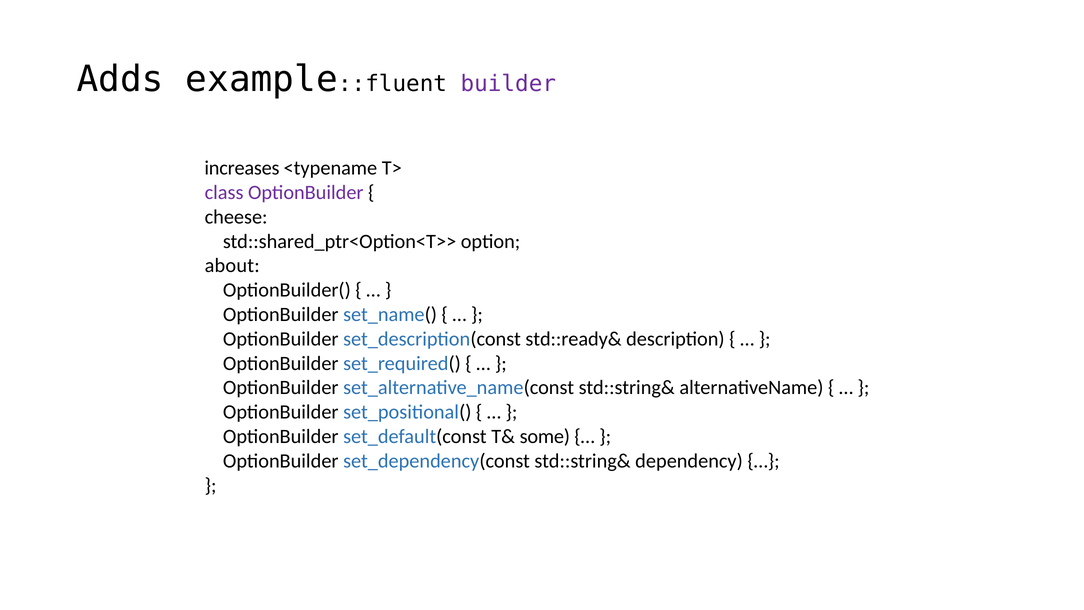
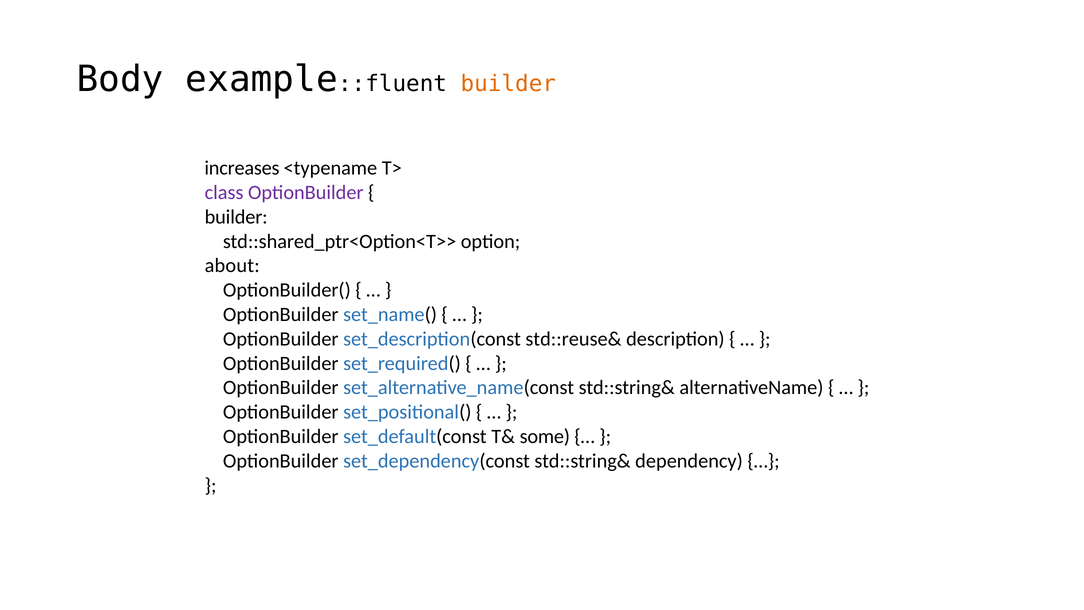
Adds: Adds -> Body
builder at (508, 84) colour: purple -> orange
cheese at (236, 217): cheese -> builder
std::ready&: std::ready& -> std::reuse&
